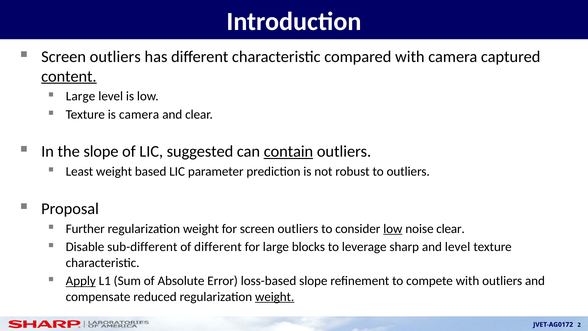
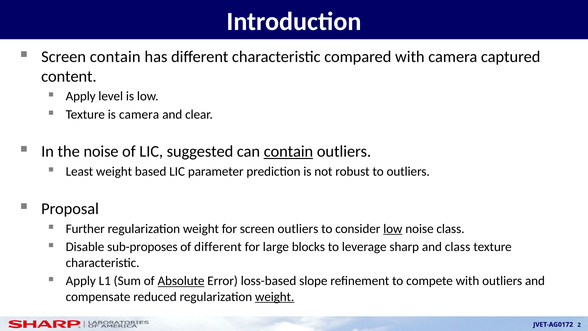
outliers at (115, 57): outliers -> contain
content underline: present -> none
Large at (81, 96): Large -> Apply
the slope: slope -> noise
noise clear: clear -> class
sub-different: sub-different -> sub-proposes
and level: level -> class
Apply at (81, 281) underline: present -> none
Absolute underline: none -> present
